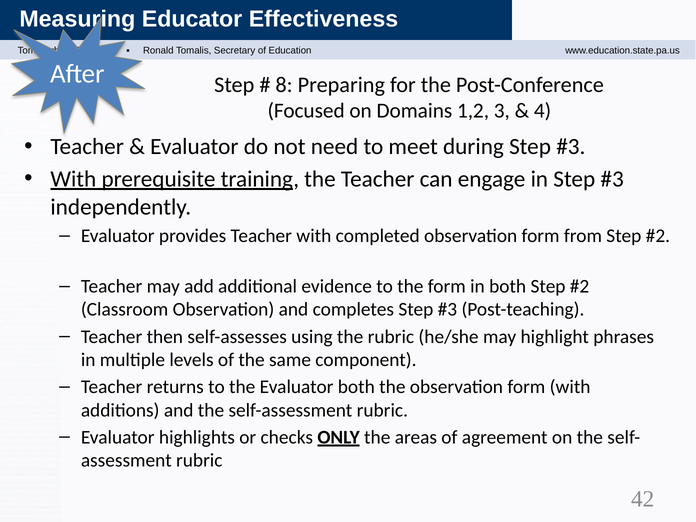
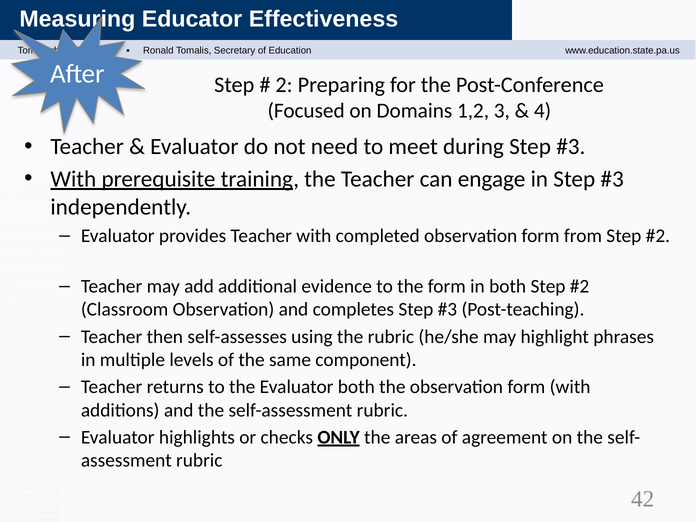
8: 8 -> 2
